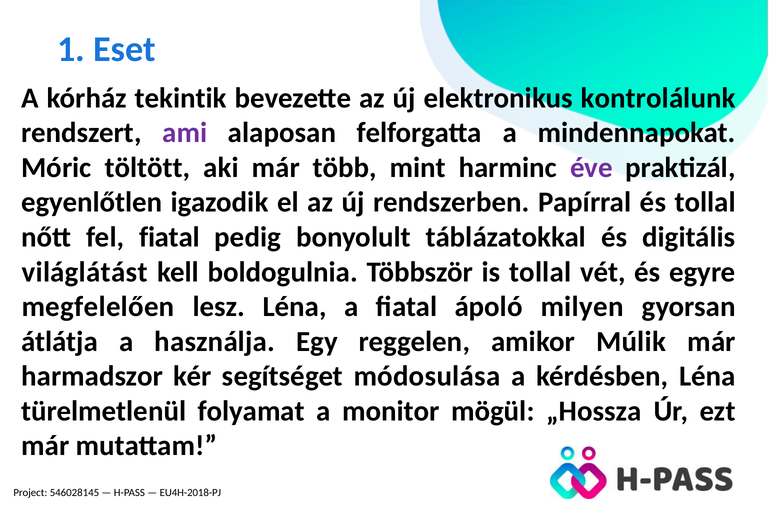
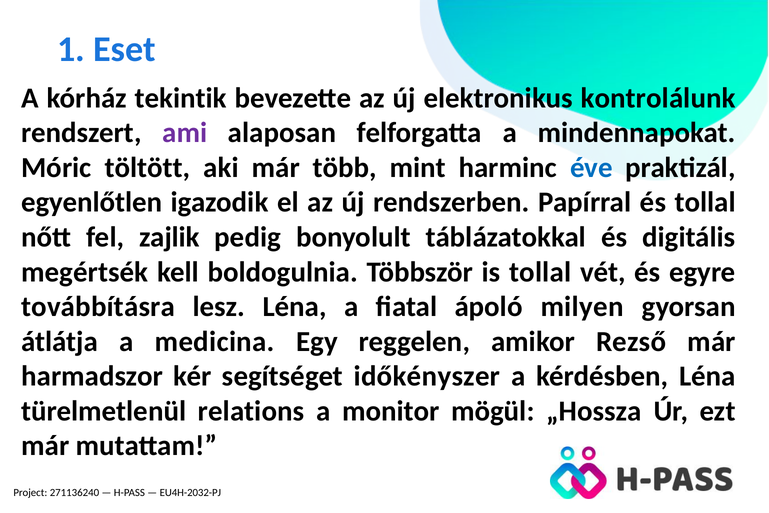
éve colour: purple -> blue
fel fiatal: fiatal -> zajlik
világlátást: világlátást -> megértsék
megfelelően: megfelelően -> továbbításra
használja: használja -> medicina
Múlik: Múlik -> Rezső
módosulása: módosulása -> időkényszer
folyamat: folyamat -> relations
546028145: 546028145 -> 271136240
EU4H-2018-PJ: EU4H-2018-PJ -> EU4H-2032-PJ
